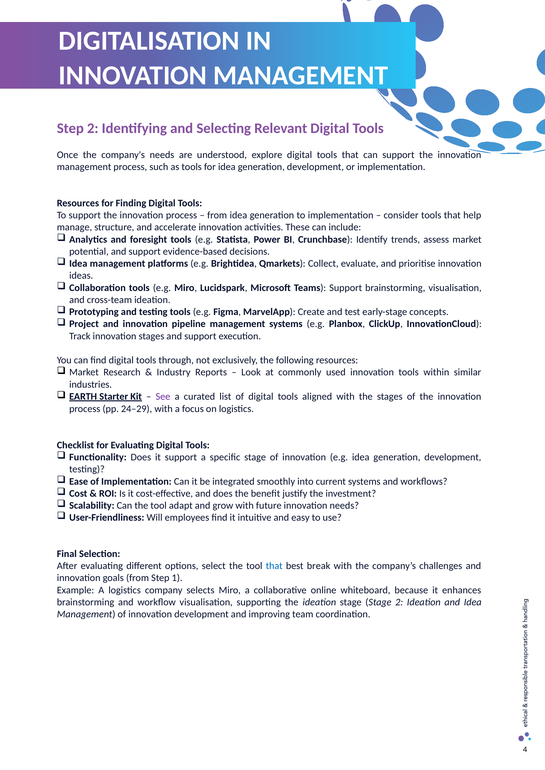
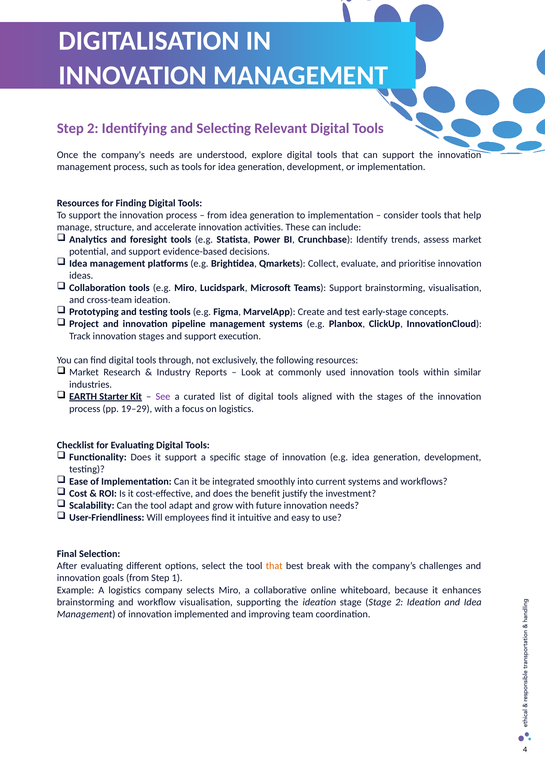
24–29: 24–29 -> 19–29
that at (274, 567) colour: blue -> orange
innovation development: development -> implemented
